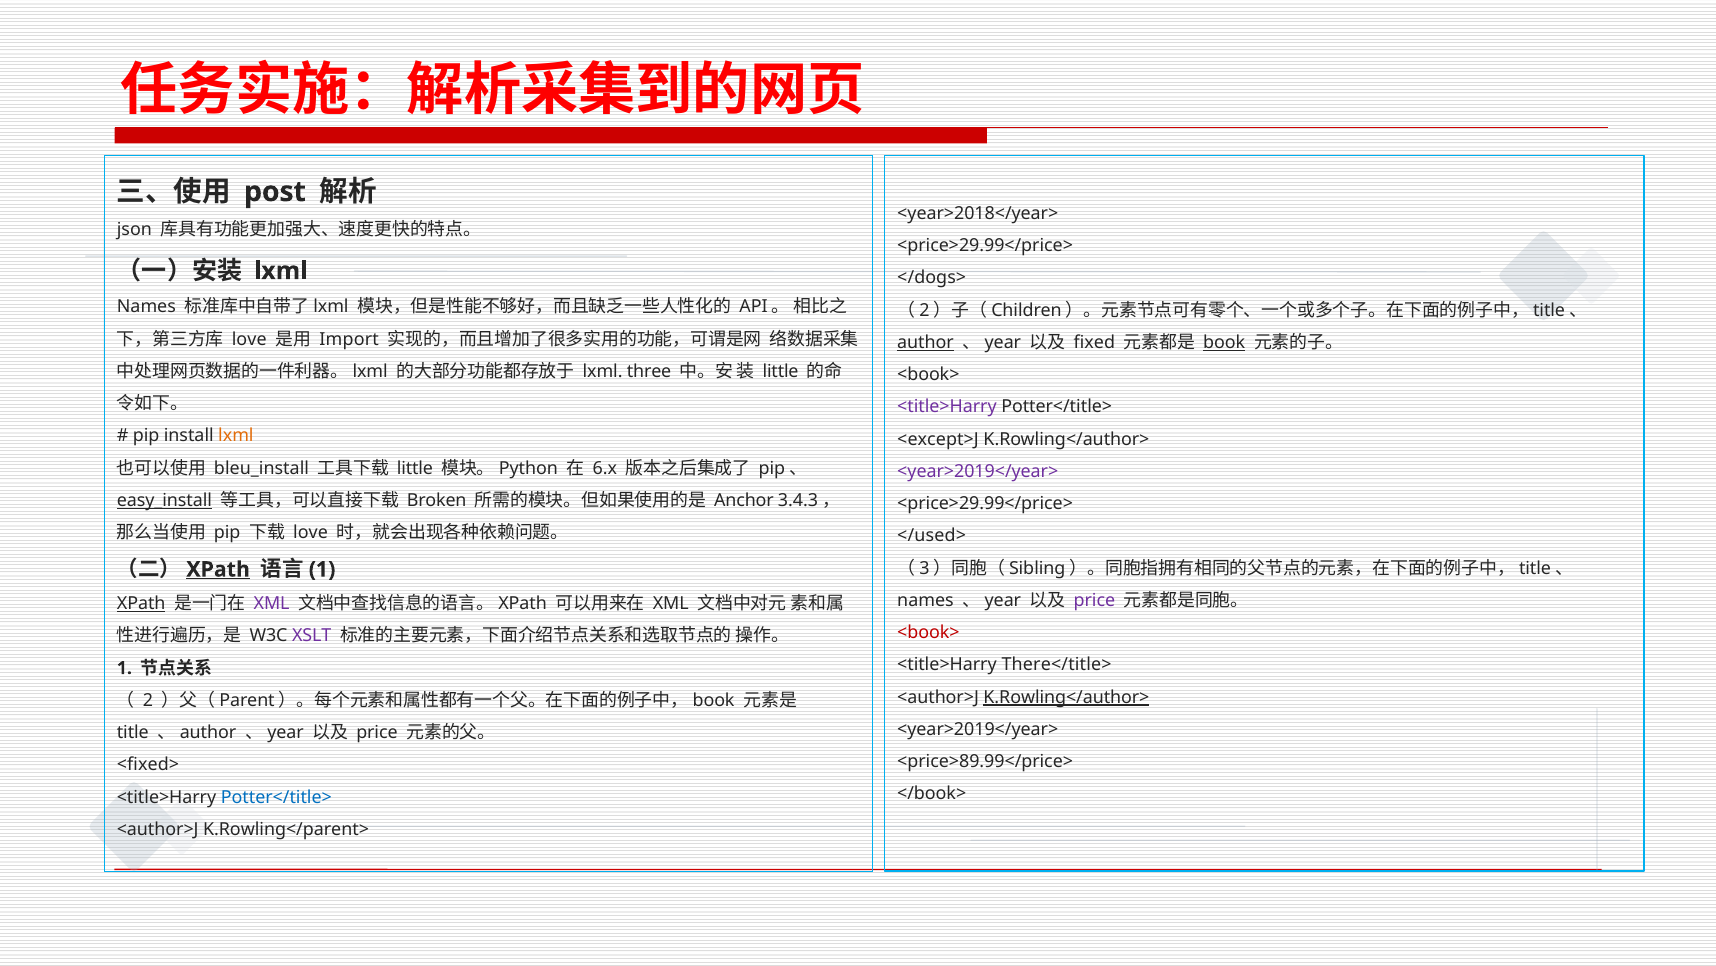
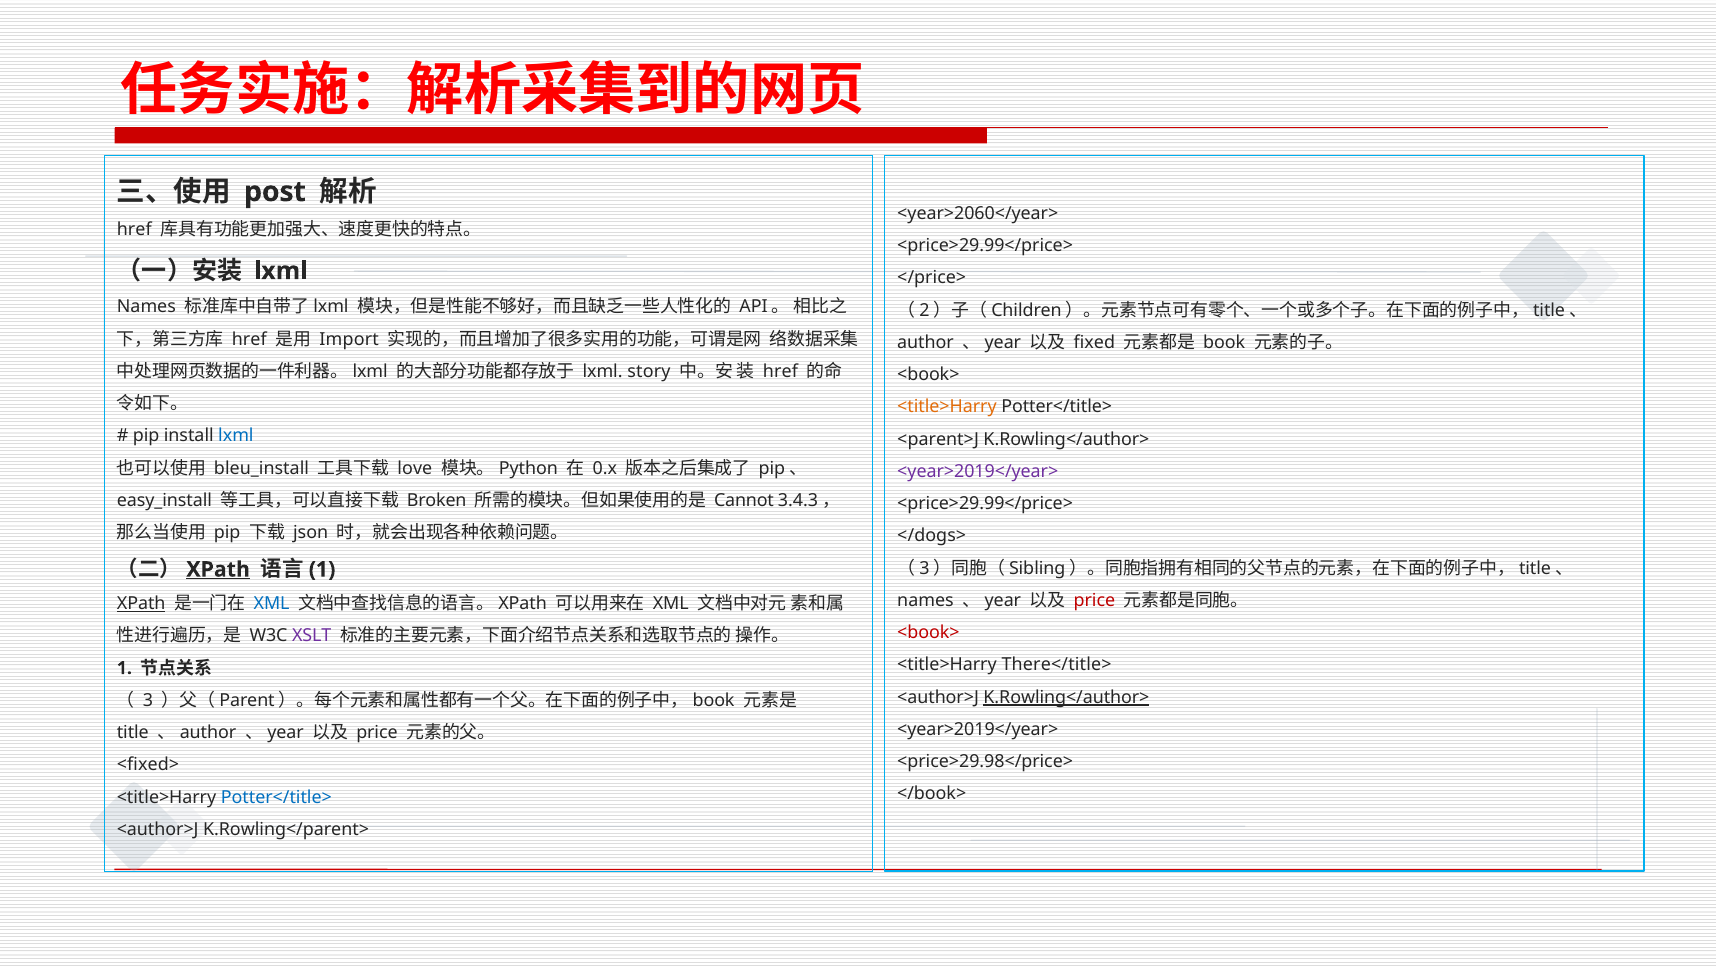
<year>2018</year>: <year>2018</year> -> <year>2060</year>
json at (134, 229): json -> href
</dogs>: </dogs> -> </price>
love at (249, 339): love -> href
author underline: present -> none
book underline: present -> none
three: three -> story
little at (781, 371): little -> href
<title>Harry at (947, 407) colour: purple -> orange
lxml at (236, 436) colour: orange -> blue
<except>J: <except>J -> <parent>J
little at (415, 468): little -> love
6.x: 6.x -> 0.x
easy_install underline: present -> none
Anchor: Anchor -> Cannot
love at (311, 532): love -> json
</used>: </used> -> </dogs>
price at (1094, 600) colour: purple -> red
XML at (272, 603) colour: purple -> blue
2: 2 -> 3
<price>89.99</price>: <price>89.99</price> -> <price>29.98</price>
